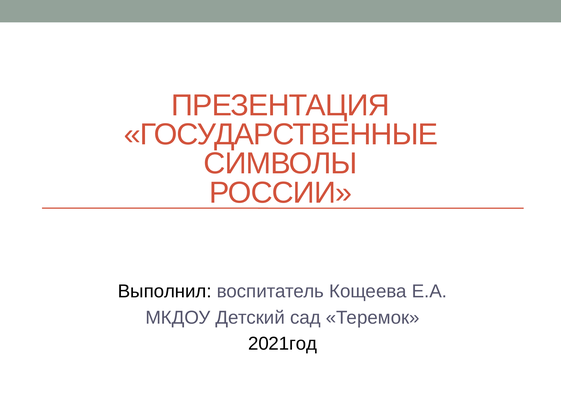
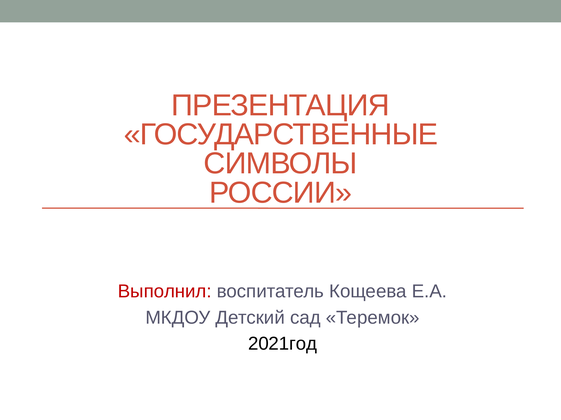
Выполнил colour: black -> red
